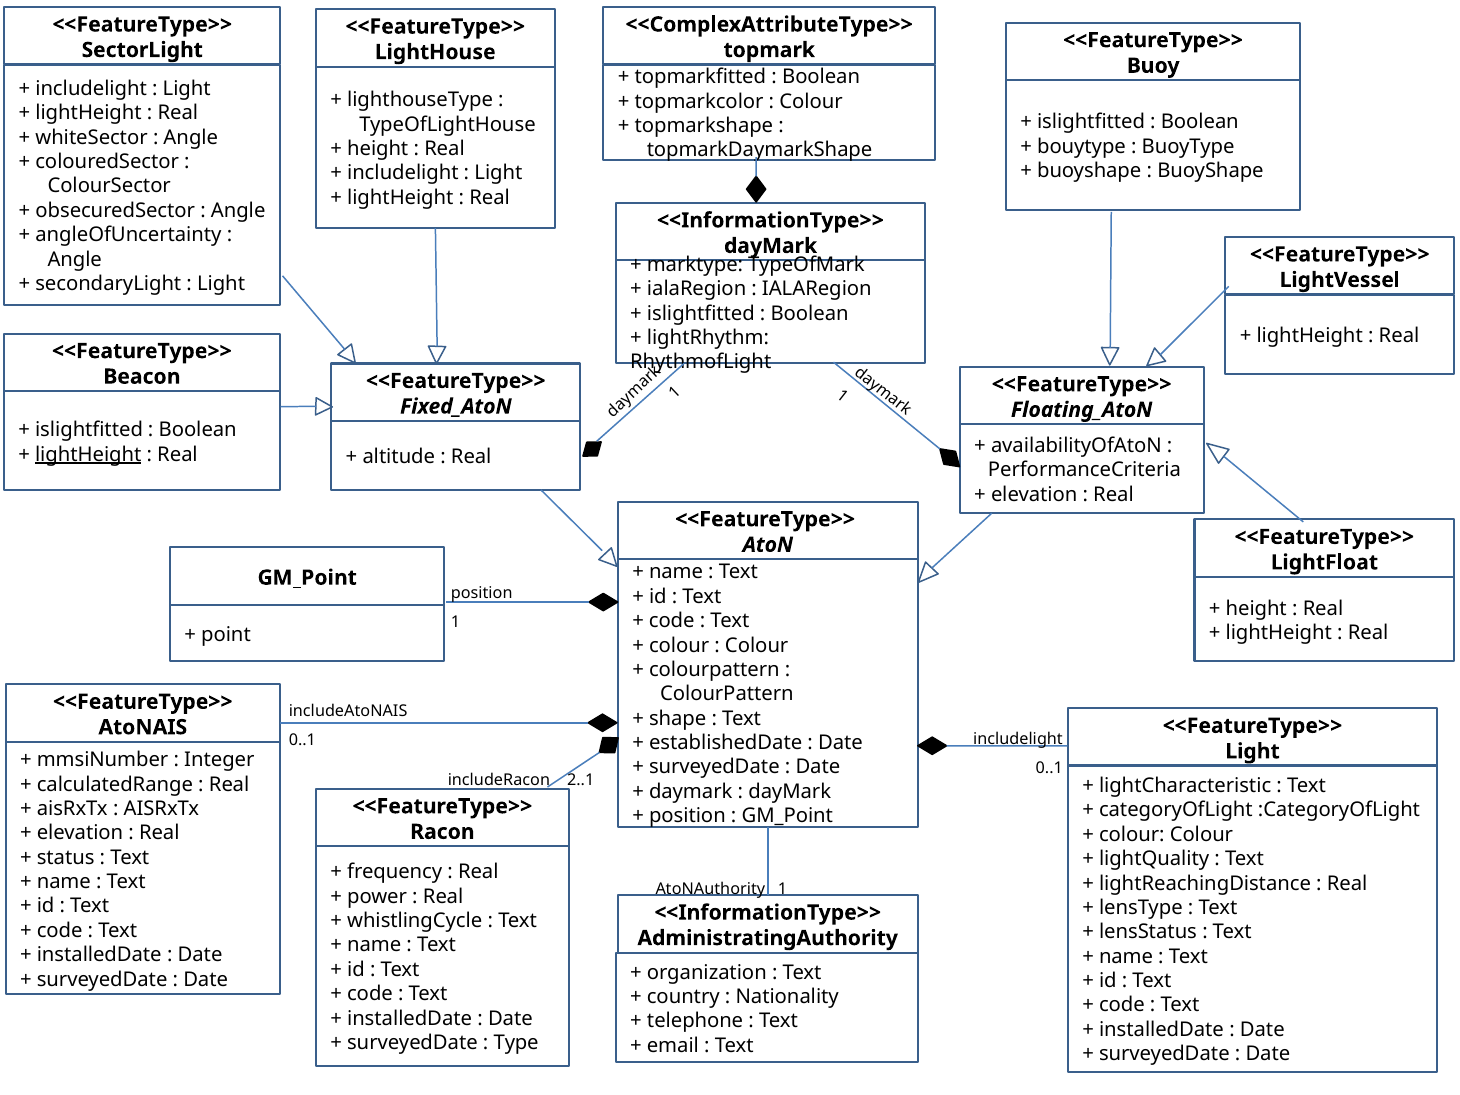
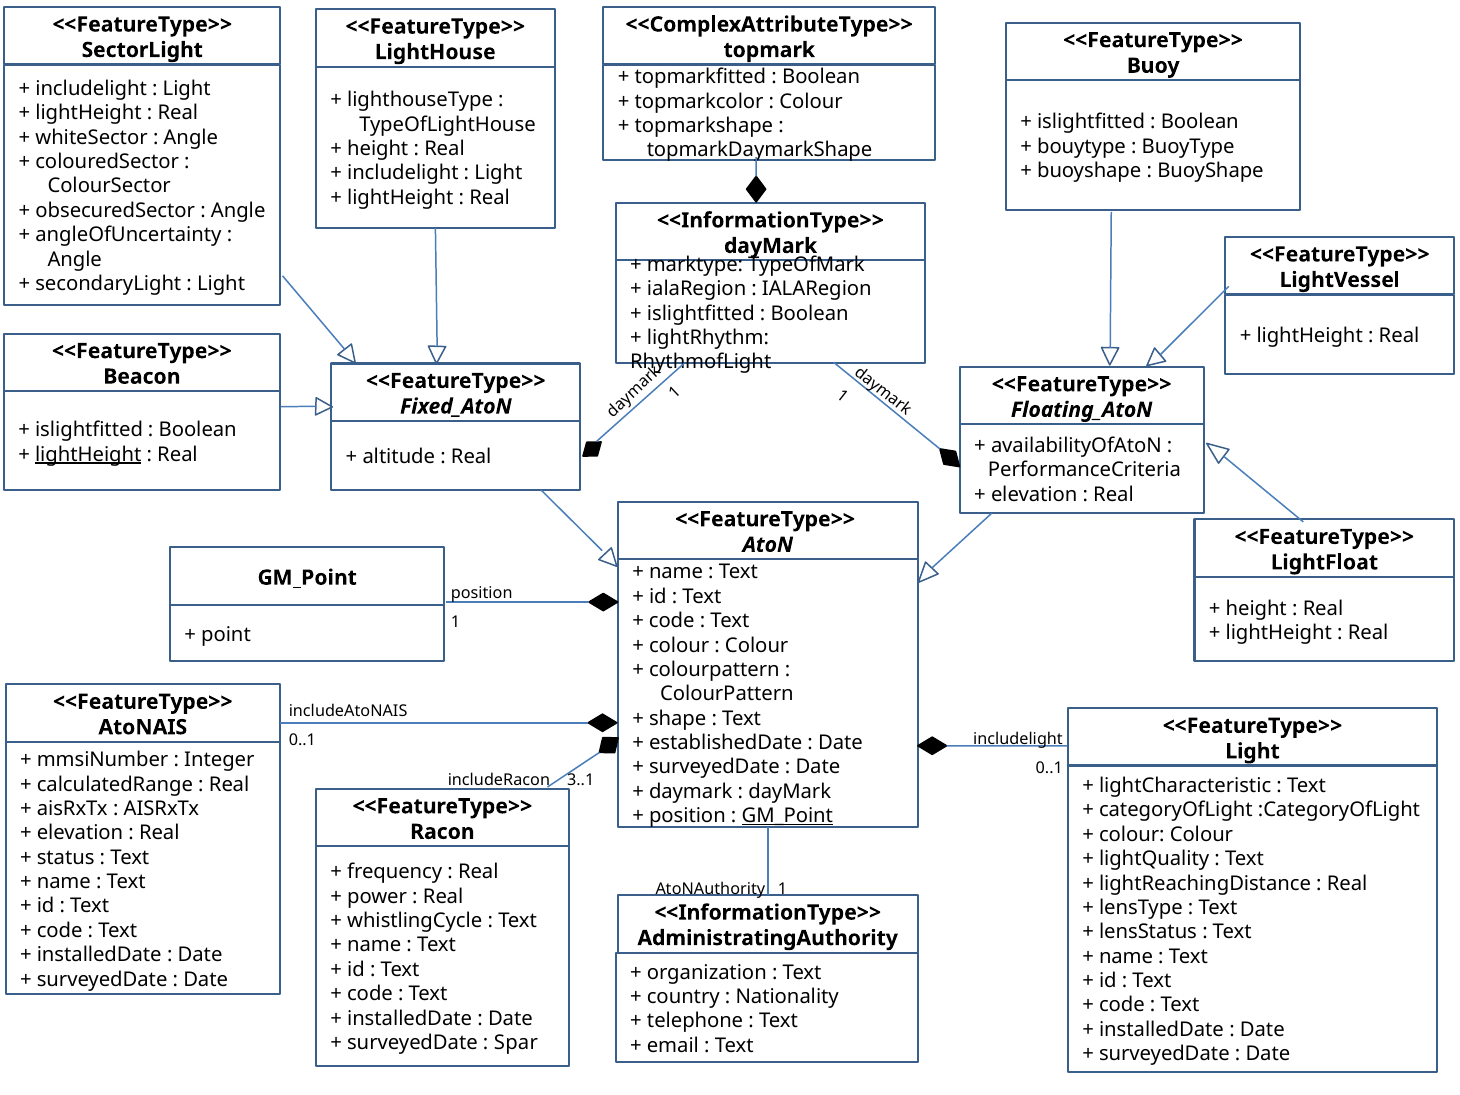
2..1: 2..1 -> 3..1
GM_Point at (787, 816) underline: none -> present
Type: Type -> Spar
